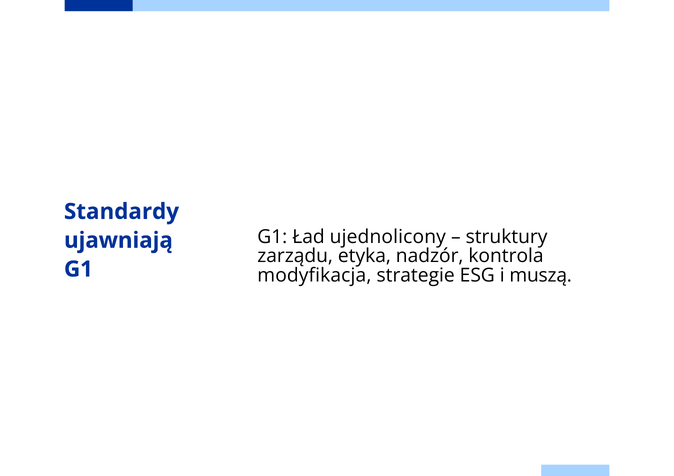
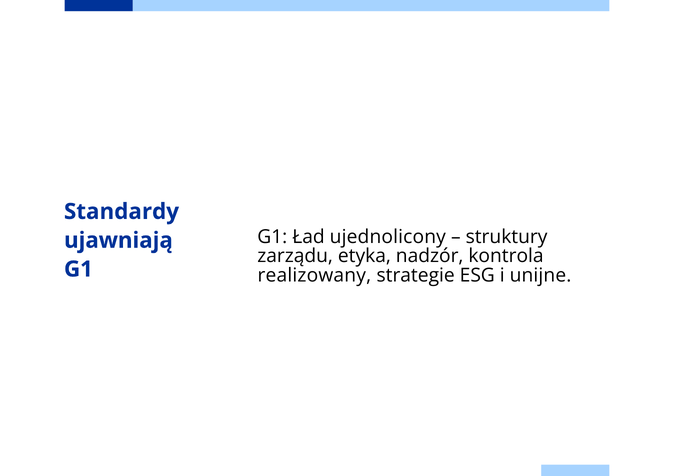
modyfikacja: modyfikacja -> realizowany
muszą: muszą -> unijne
